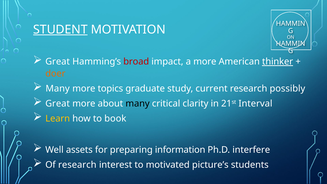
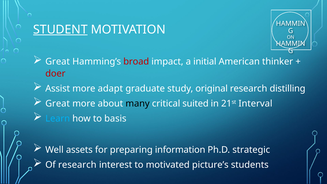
a more: more -> initial
thinker underline: present -> none
doer colour: orange -> red
Many at (58, 89): Many -> Assist
topics: topics -> adapt
current: current -> original
possibly: possibly -> distilling
clarity: clarity -> suited
Learn colour: yellow -> light blue
book: book -> basis
interfere: interfere -> strategic
